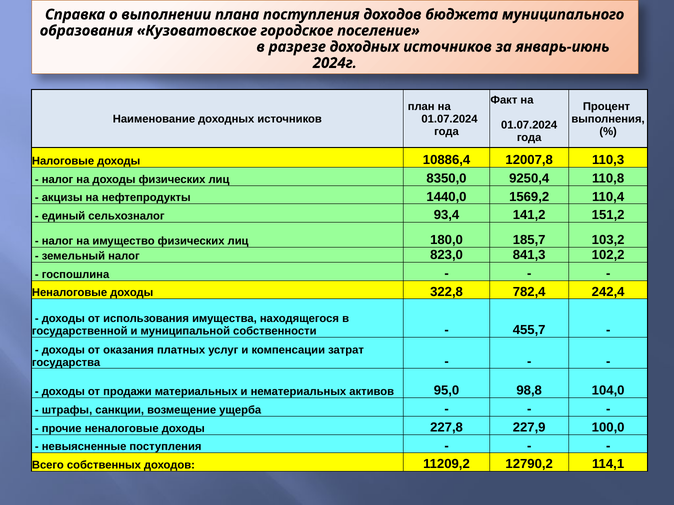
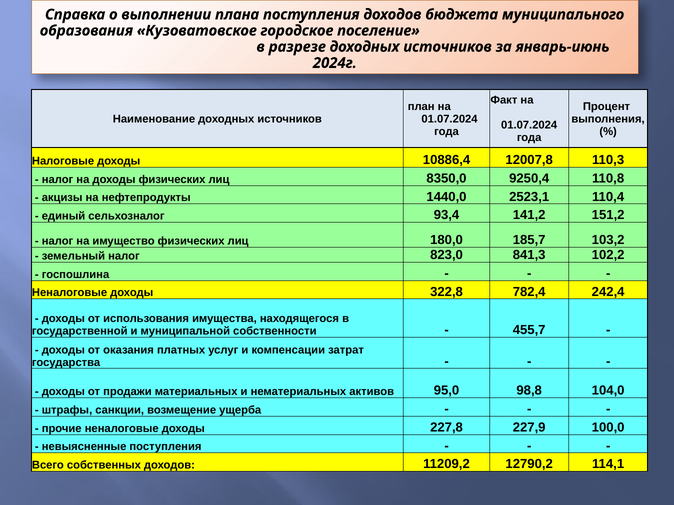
1569,2: 1569,2 -> 2523,1
